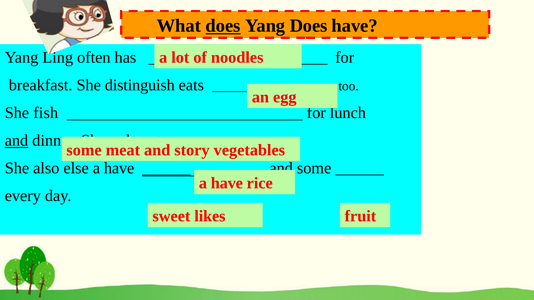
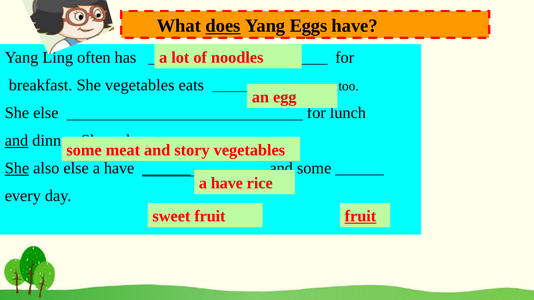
Yang Does: Does -> Eggs
She distinguish: distinguish -> vegetables
She fish: fish -> else
She at (17, 168) underline: none -> present
sweet likes: likes -> fruit
fruit at (360, 217) underline: none -> present
